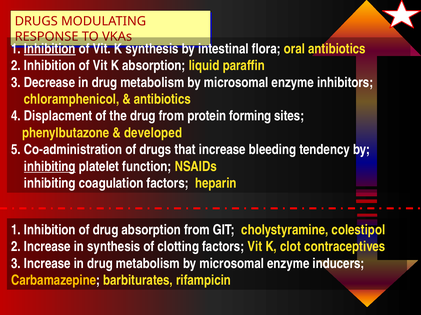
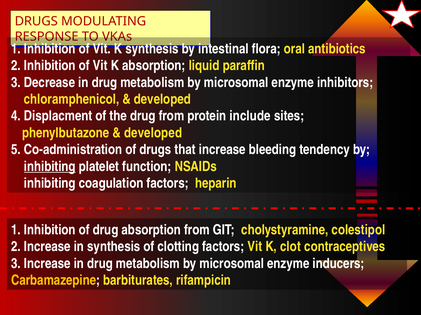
Inhibition at (50, 49) underline: present -> none
antibiotics at (162, 99): antibiotics -> developed
forming: forming -> include
